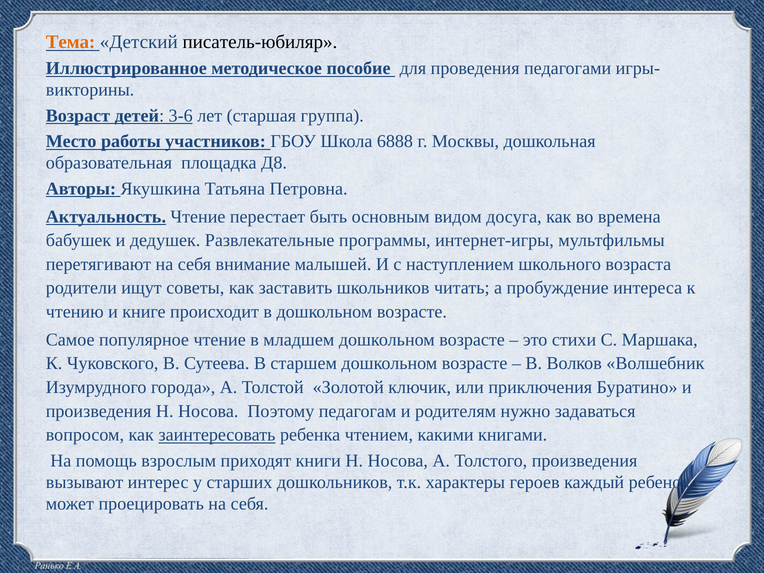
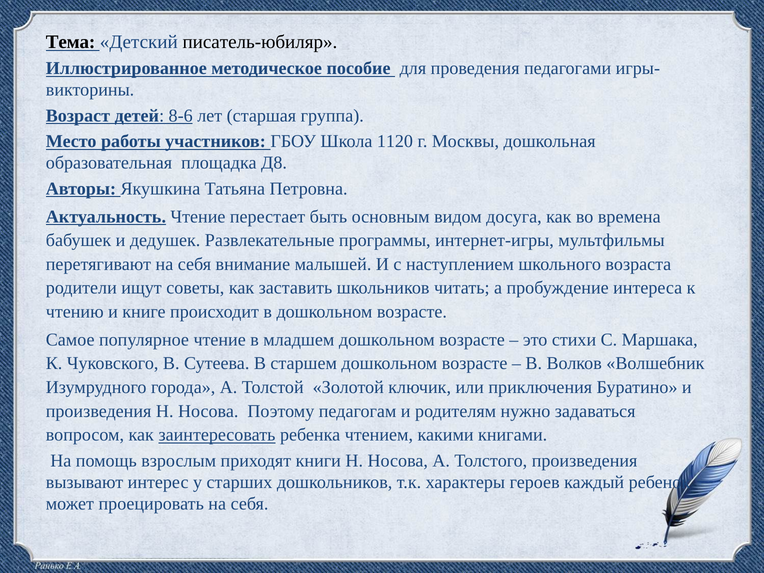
Тема colour: orange -> black
3-6: 3-6 -> 8-6
6888: 6888 -> 1120
